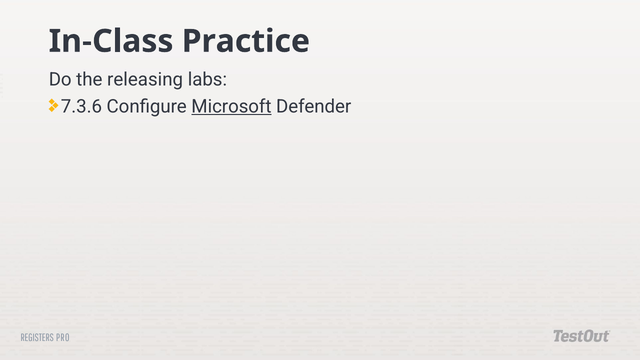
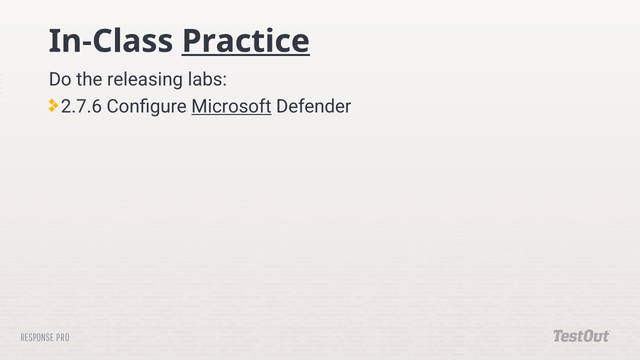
Practice underline: none -> present
7.3.6: 7.3.6 -> 2.7.6
REGISTERS: REGISTERS -> RESPONSE
